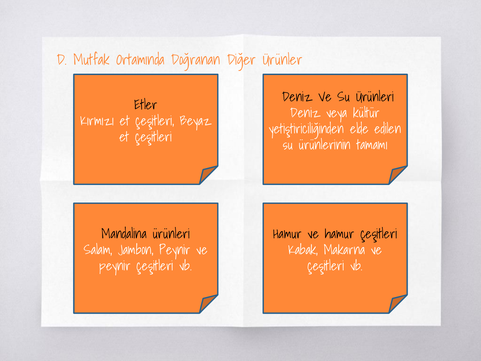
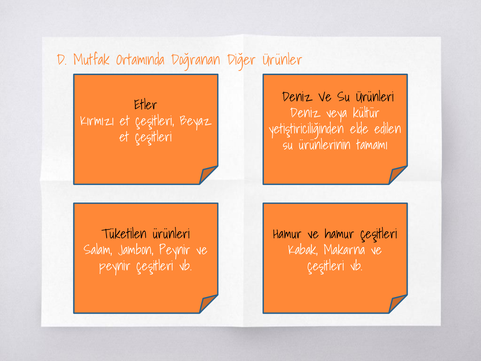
Mandalina: Mandalina -> Tüketilen
